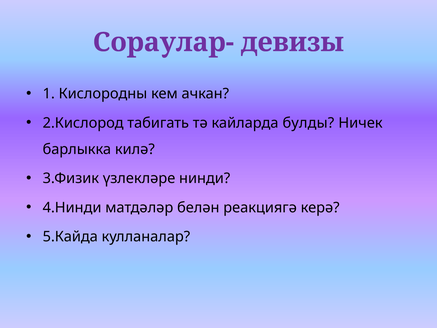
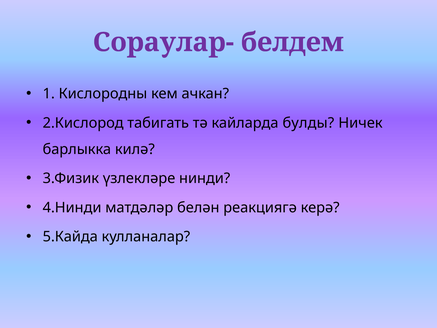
девизы: девизы -> белдем
